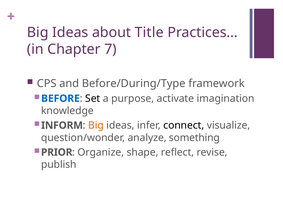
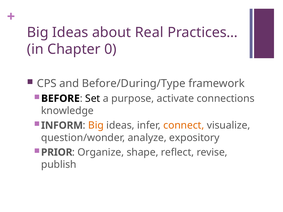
Title: Title -> Real
7: 7 -> 0
BEFORE colour: blue -> black
imagination: imagination -> connections
connect colour: black -> orange
something: something -> expository
